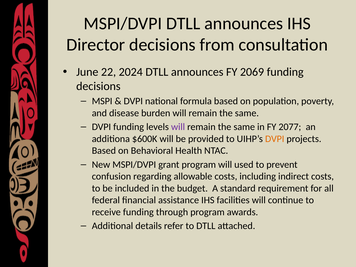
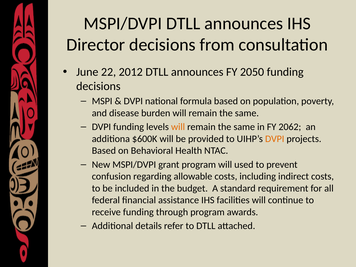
2024: 2024 -> 2012
2069: 2069 -> 2050
will at (178, 127) colour: purple -> orange
2077: 2077 -> 2062
